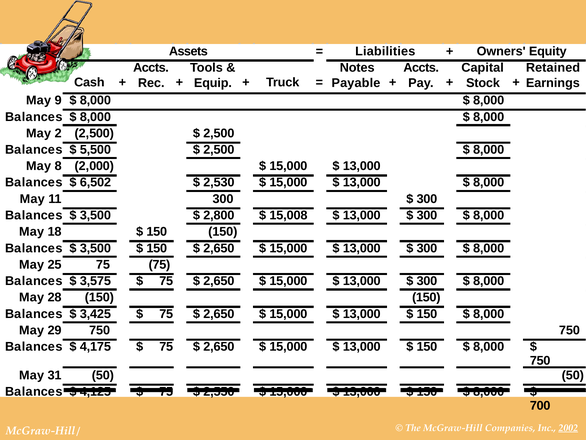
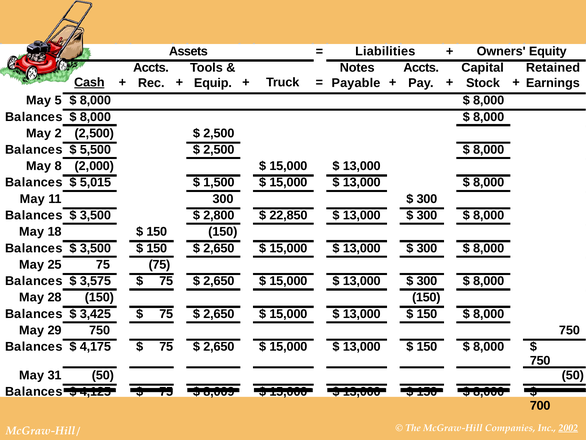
Cash underline: none -> present
9: 9 -> 5
6,502: 6,502 -> 5,015
2,530: 2,530 -> 1,500
15,008: 15,008 -> 22,850
2,550: 2,550 -> 8,009
